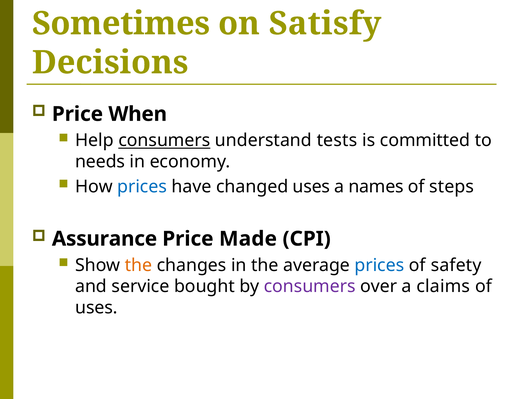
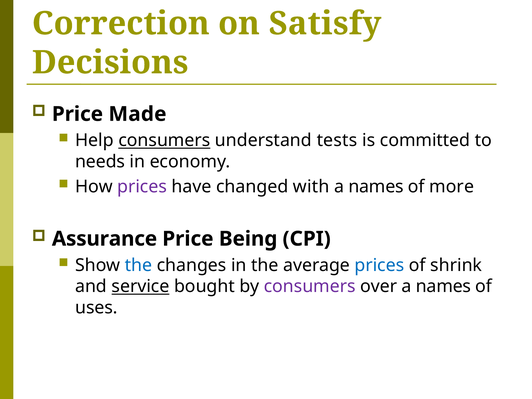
Sometimes: Sometimes -> Correction
When: When -> Made
prices at (142, 187) colour: blue -> purple
changed uses: uses -> with
steps: steps -> more
Made: Made -> Being
the at (138, 265) colour: orange -> blue
safety: safety -> shrink
service underline: none -> present
over a claims: claims -> names
